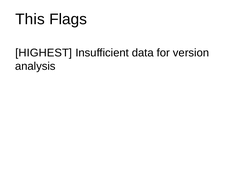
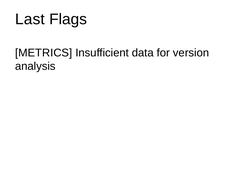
This: This -> Last
HIGHEST: HIGHEST -> METRICS
